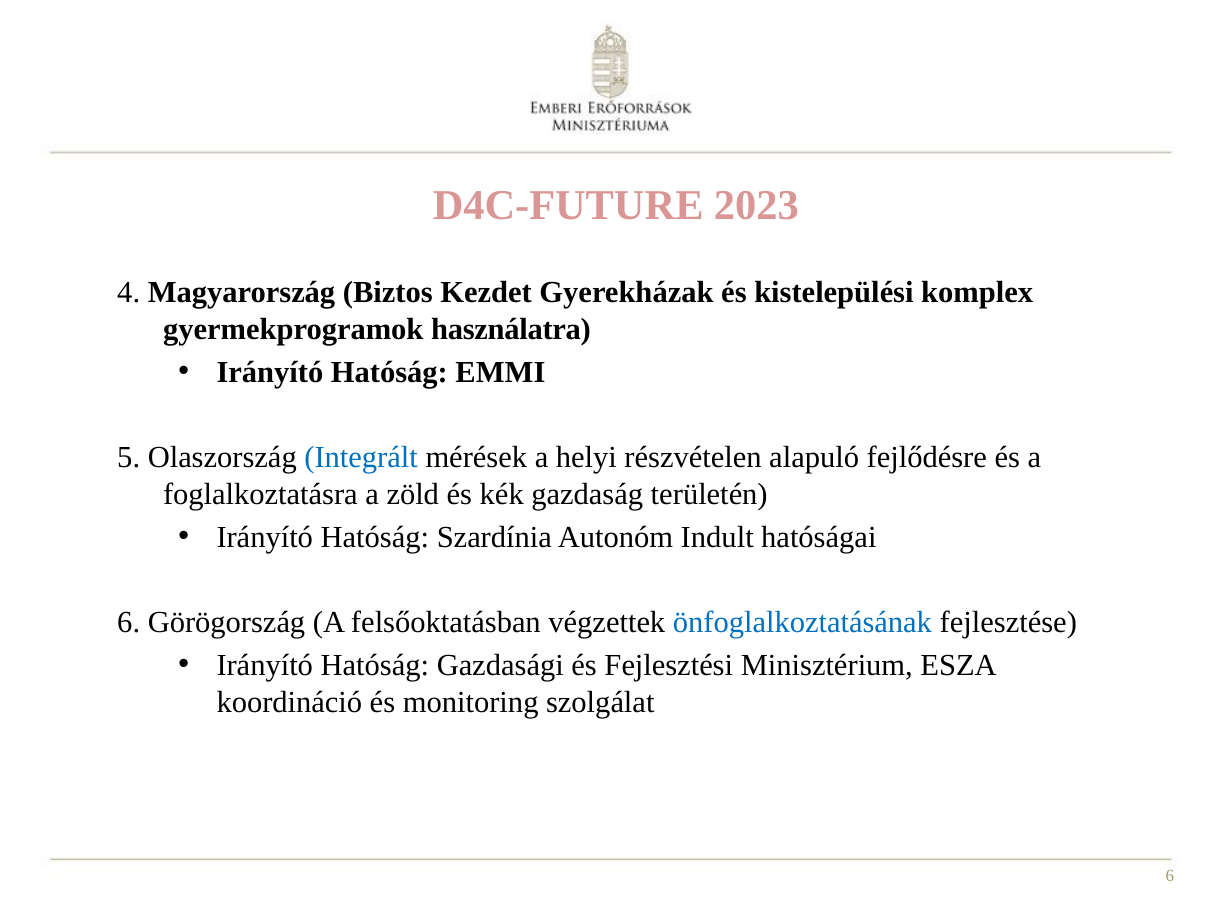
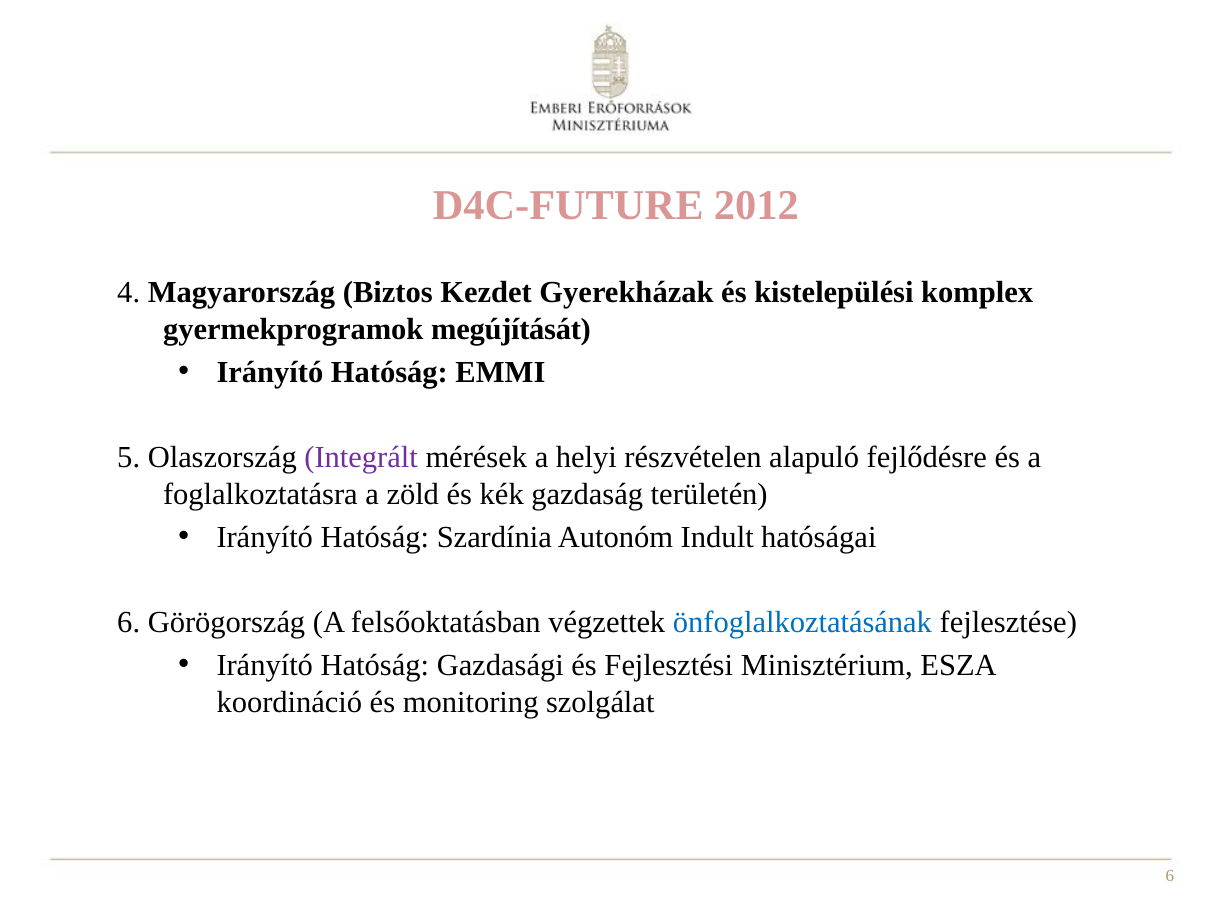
2023: 2023 -> 2012
használatra: használatra -> megújítását
Integrált colour: blue -> purple
